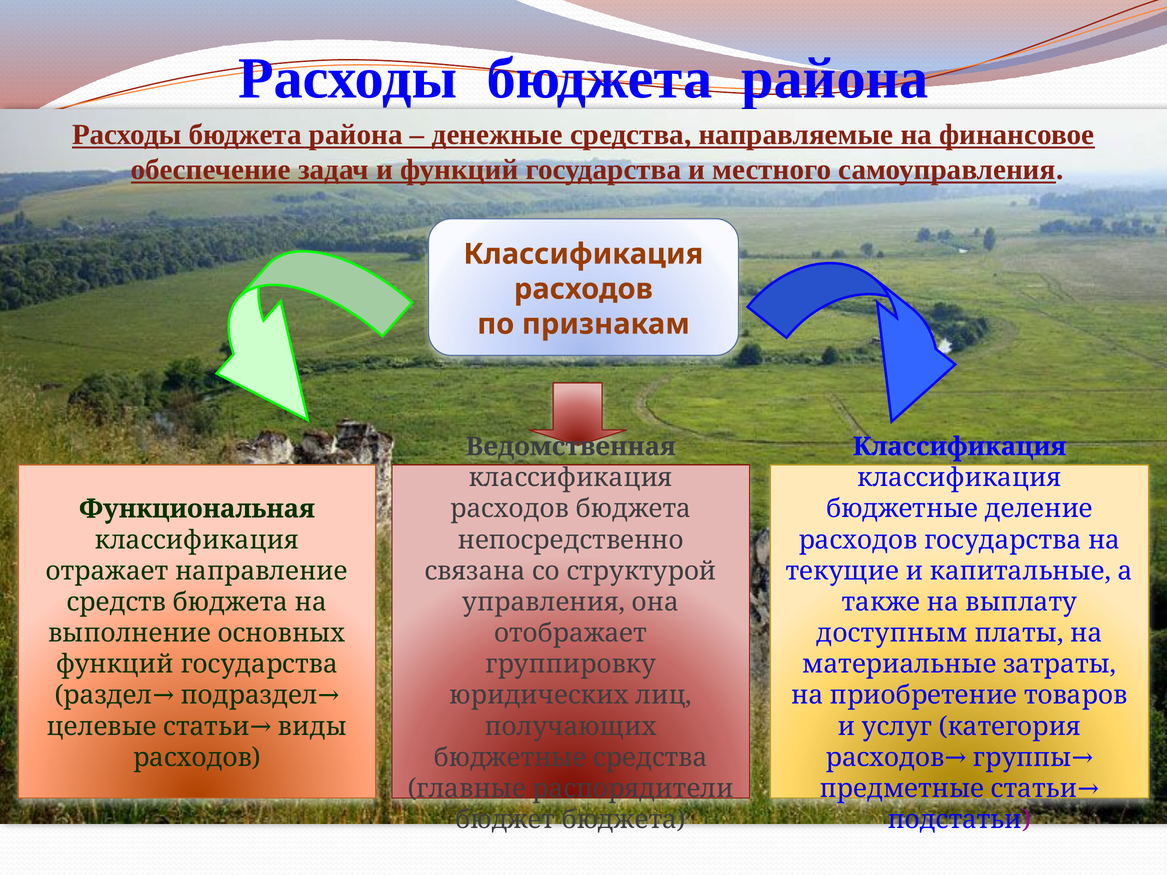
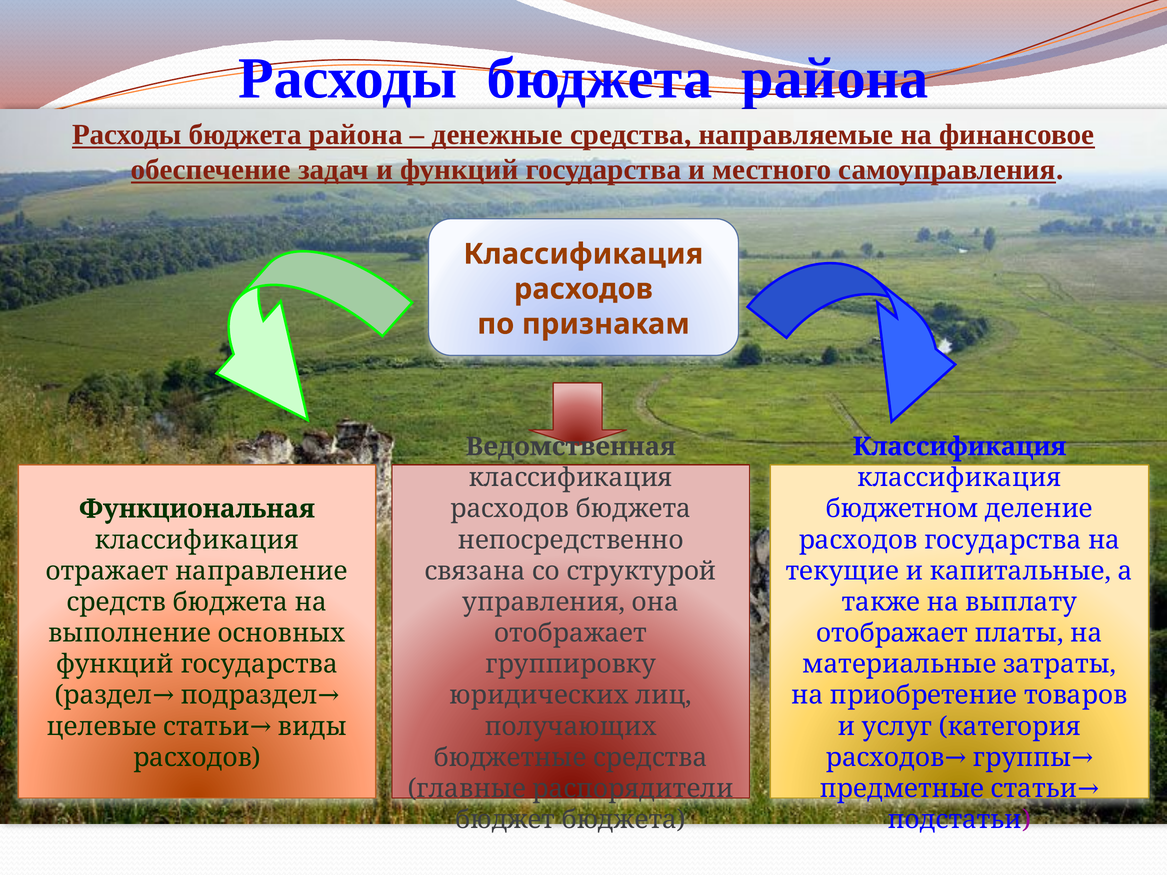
бюджетные at (902, 509): бюджетные -> бюджетном
доступным at (892, 633): доступным -> отображает
